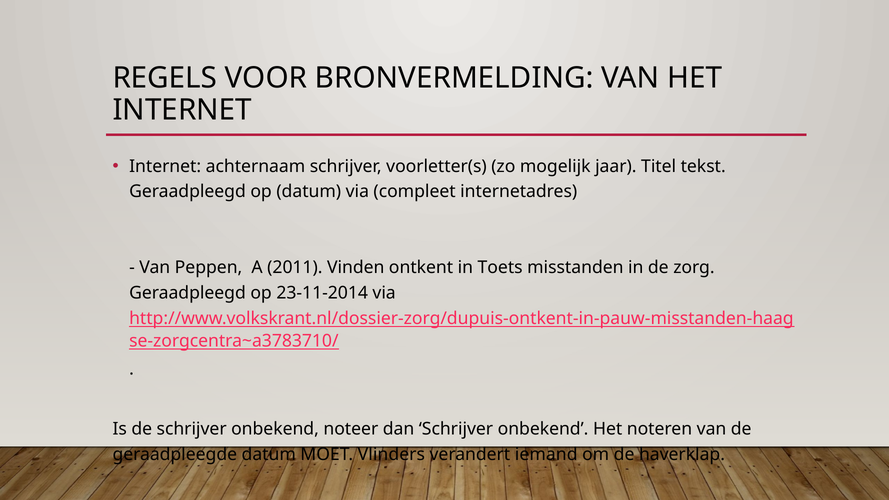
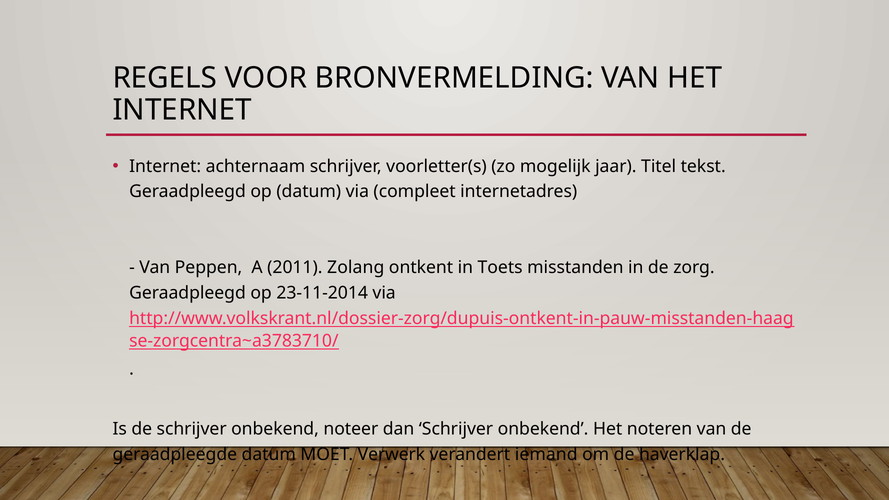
Vinden: Vinden -> Zolang
Vlinders: Vlinders -> Verwerk
